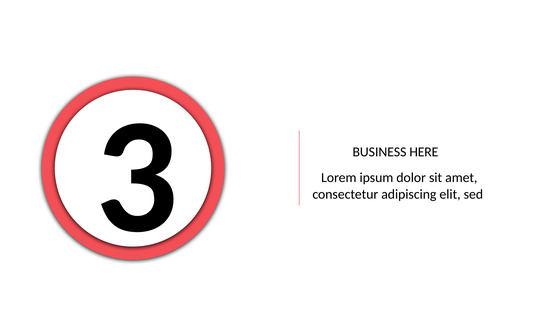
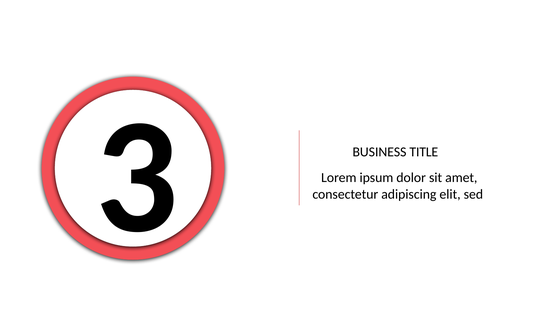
HERE: HERE -> TITLE
